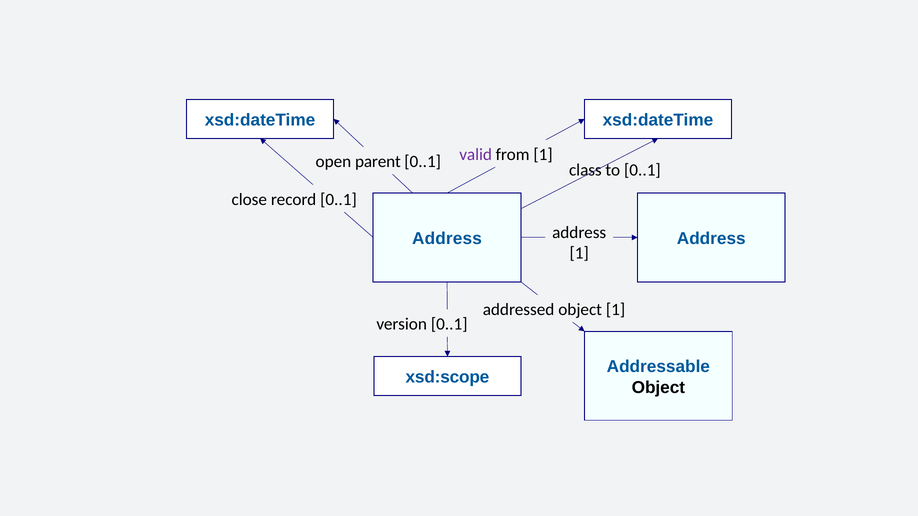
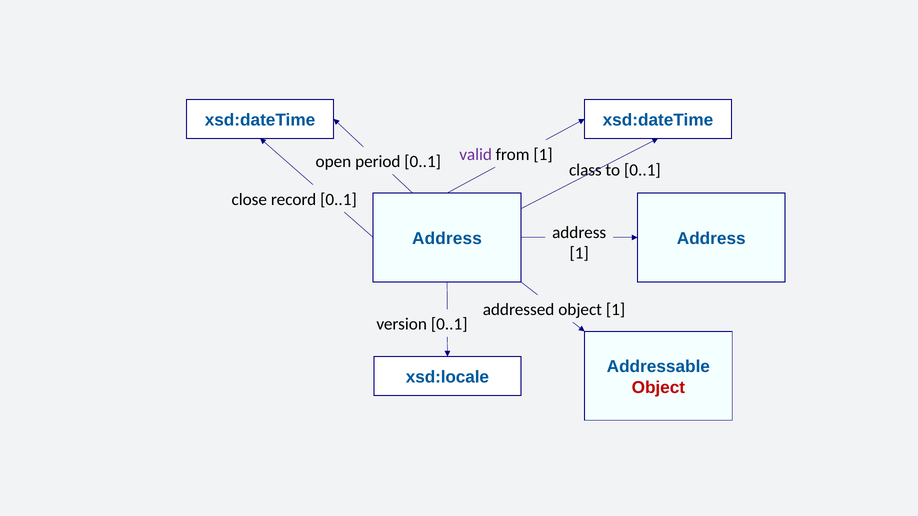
parent: parent -> period
xsd:scope: xsd:scope -> xsd:locale
Object at (658, 388) colour: black -> red
